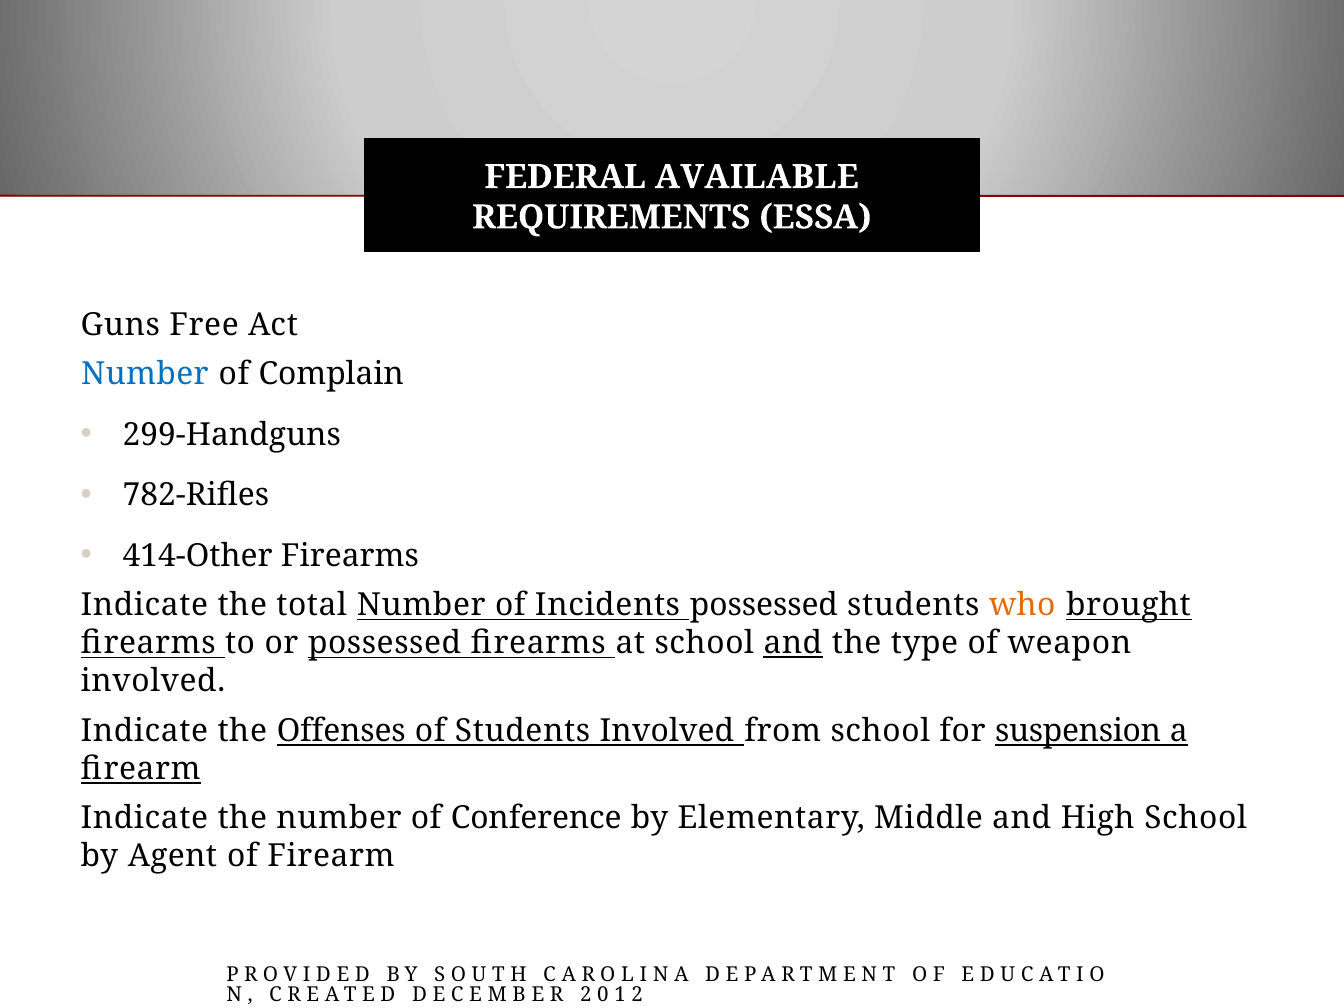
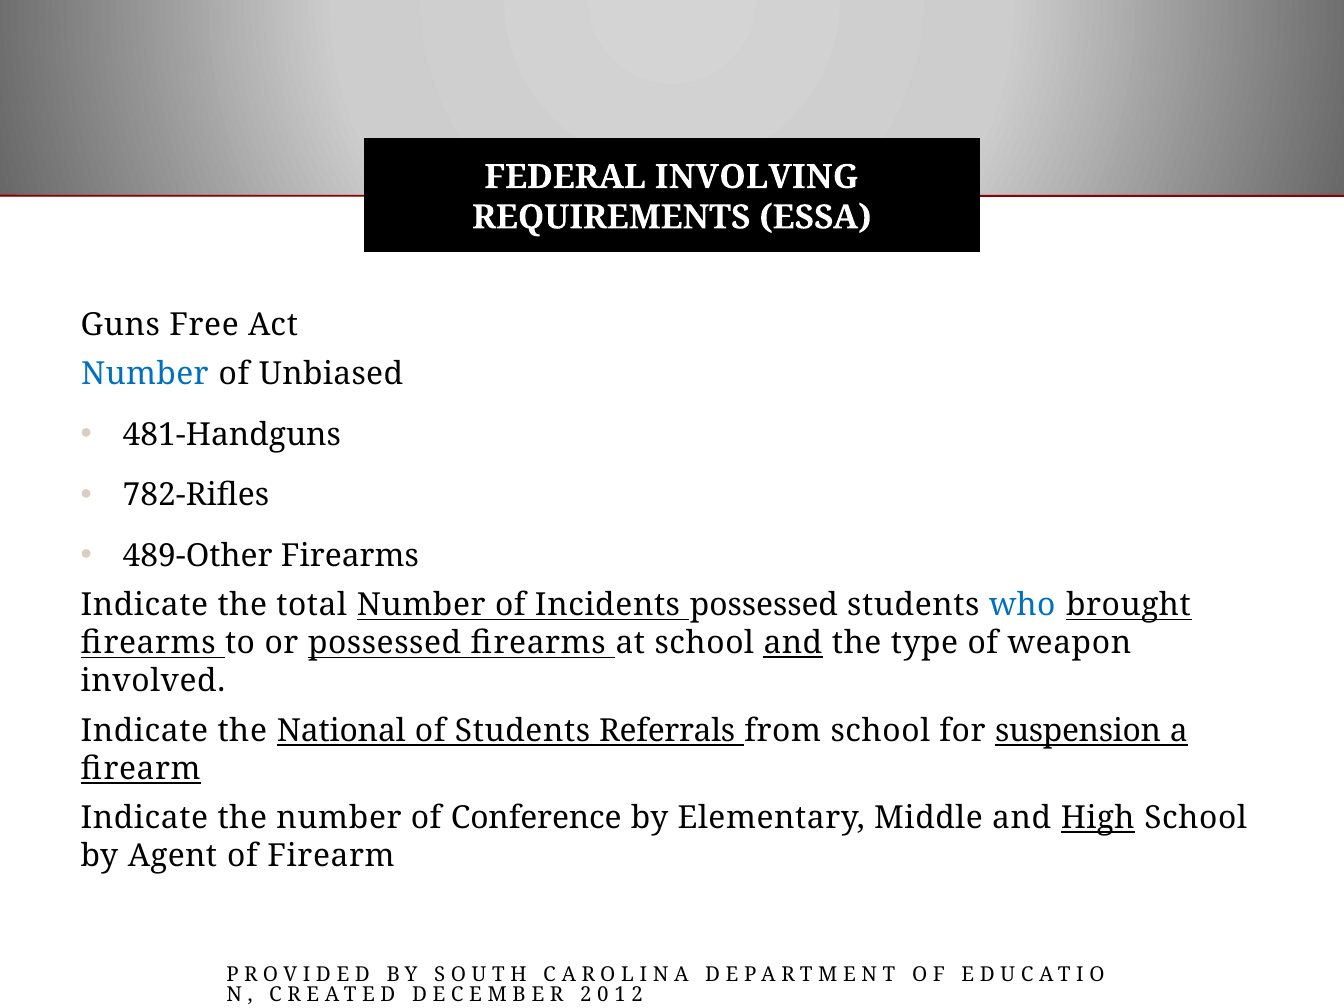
AVAILABLE: AVAILABLE -> INVOLVING
Complain: Complain -> Unbiased
299-Handguns: 299-Handguns -> 481-Handguns
414-Other: 414-Other -> 489-Other
who colour: orange -> blue
Offenses: Offenses -> National
Students Involved: Involved -> Referrals
High underline: none -> present
